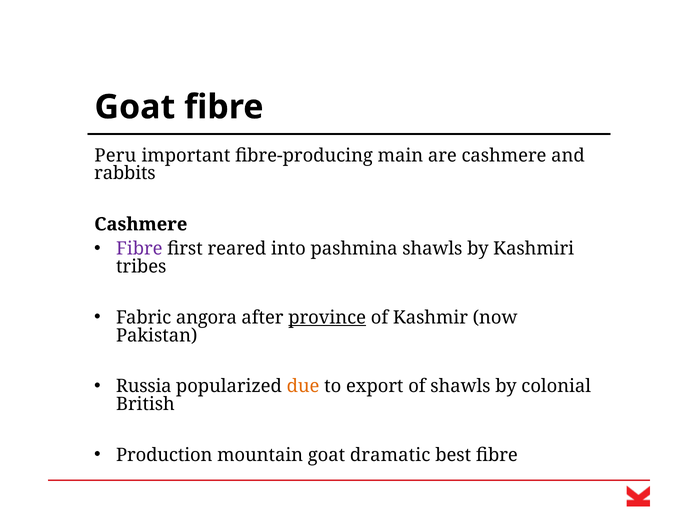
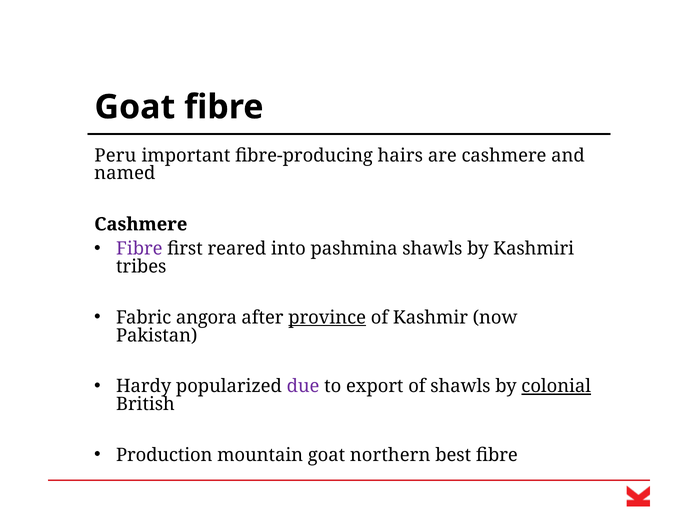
main: main -> hairs
rabbits: rabbits -> named
Russia: Russia -> Hardy
due colour: orange -> purple
colonial underline: none -> present
dramatic: dramatic -> northern
